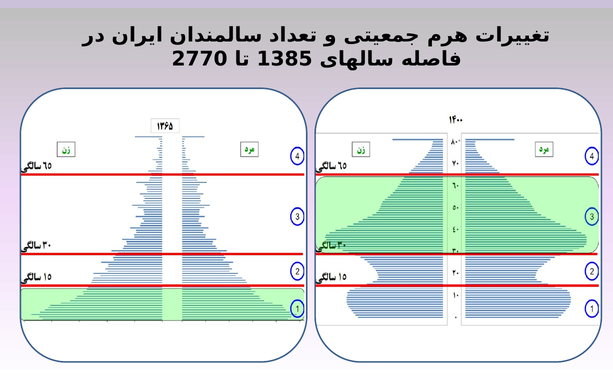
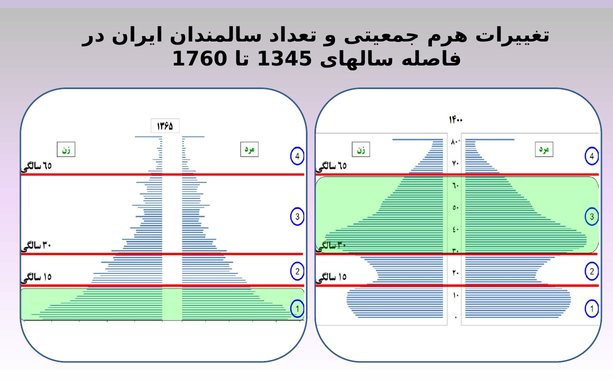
2770: 2770 -> 1760
1385: 1385 -> 1345
